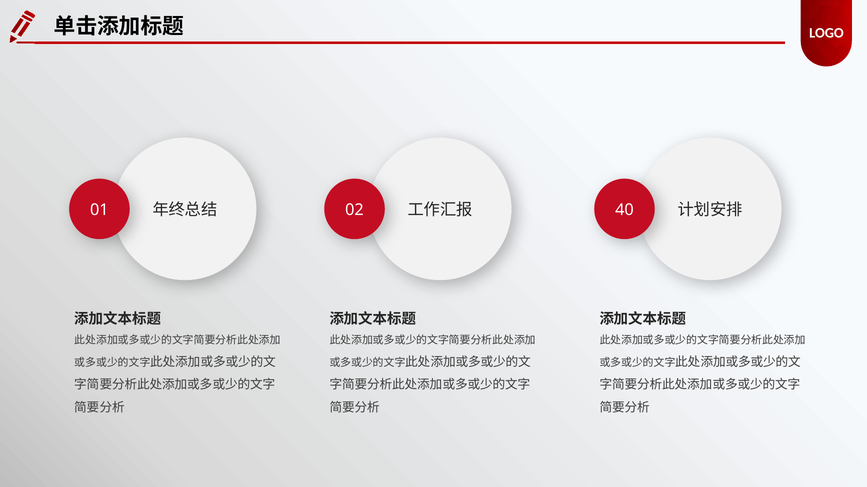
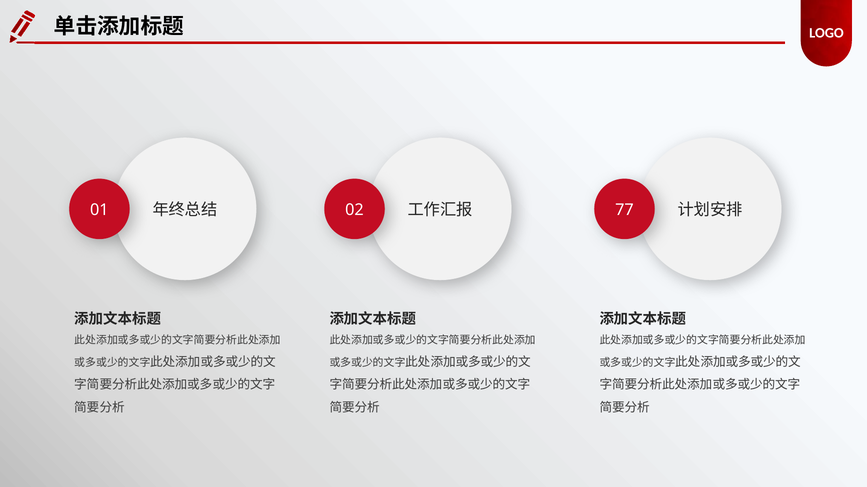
40: 40 -> 77
